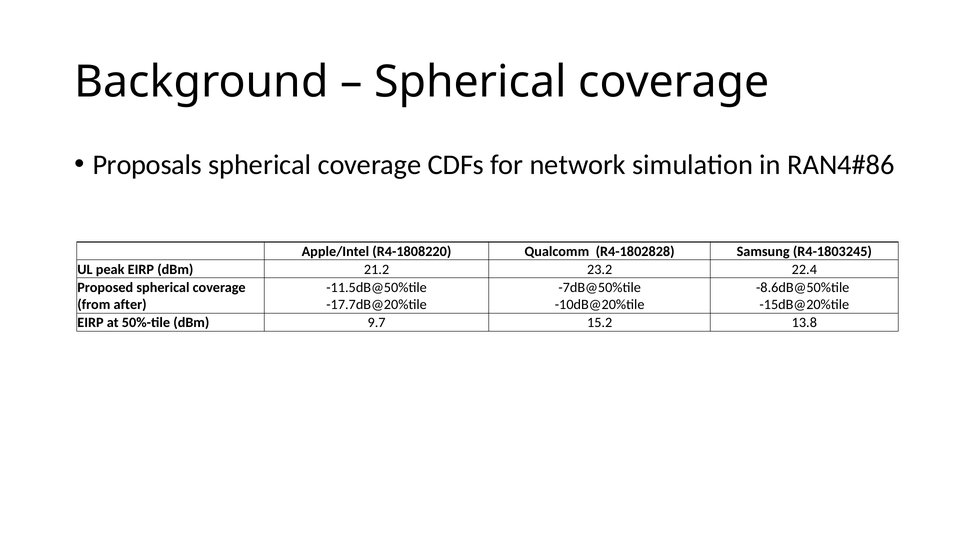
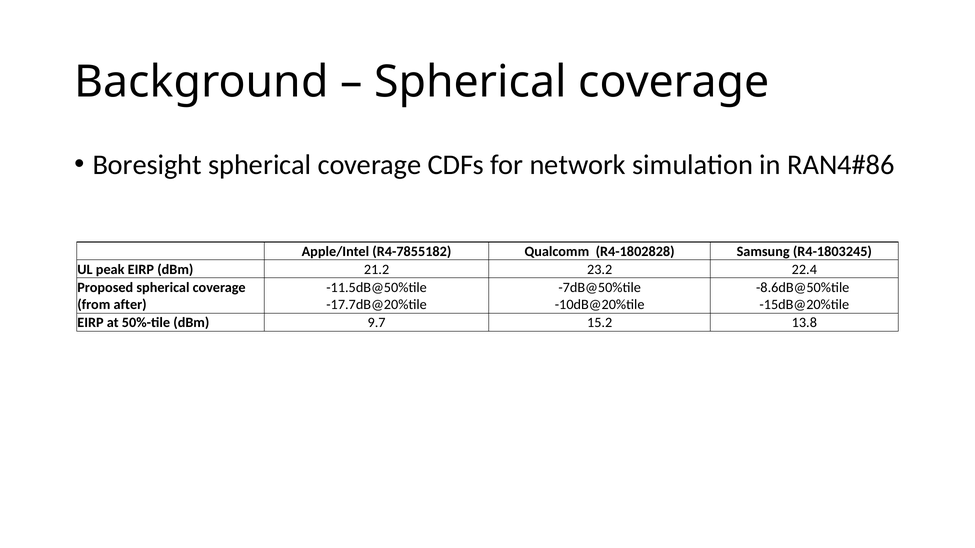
Proposals: Proposals -> Boresight
R4-1808220: R4-1808220 -> R4-7855182
